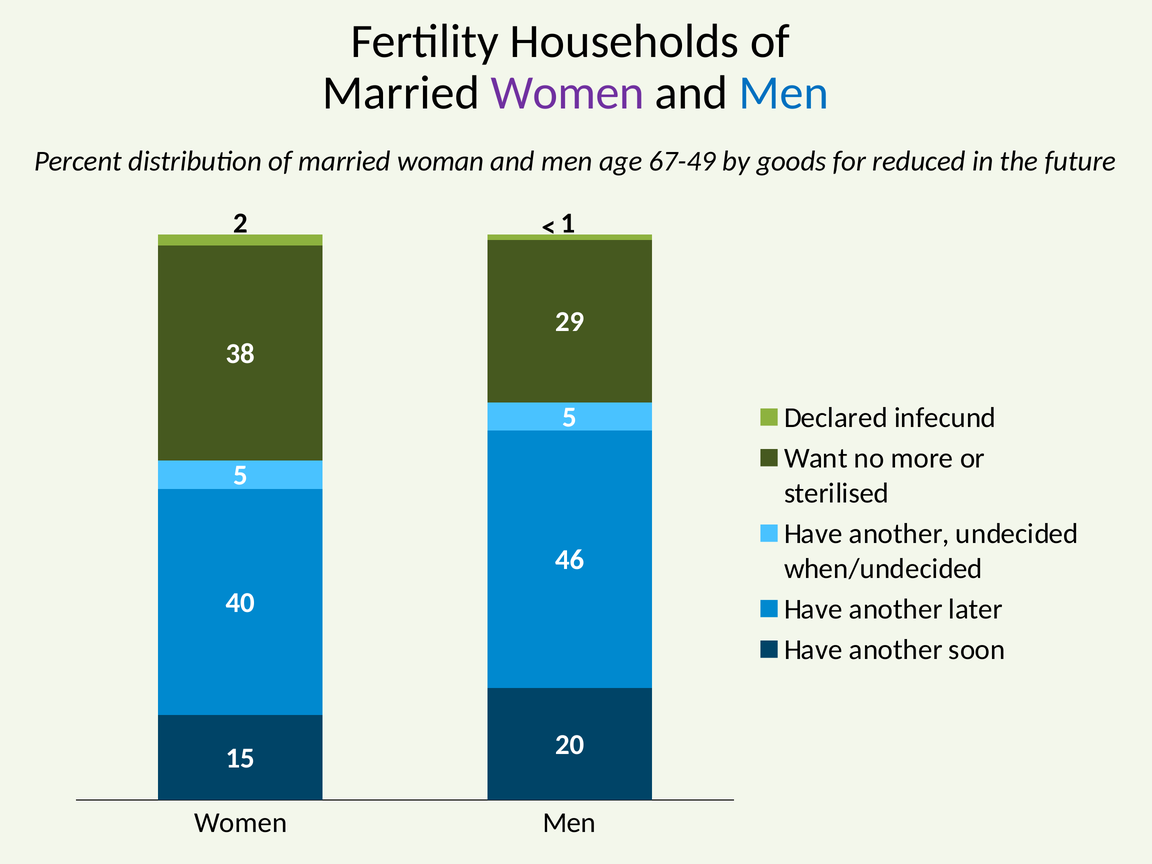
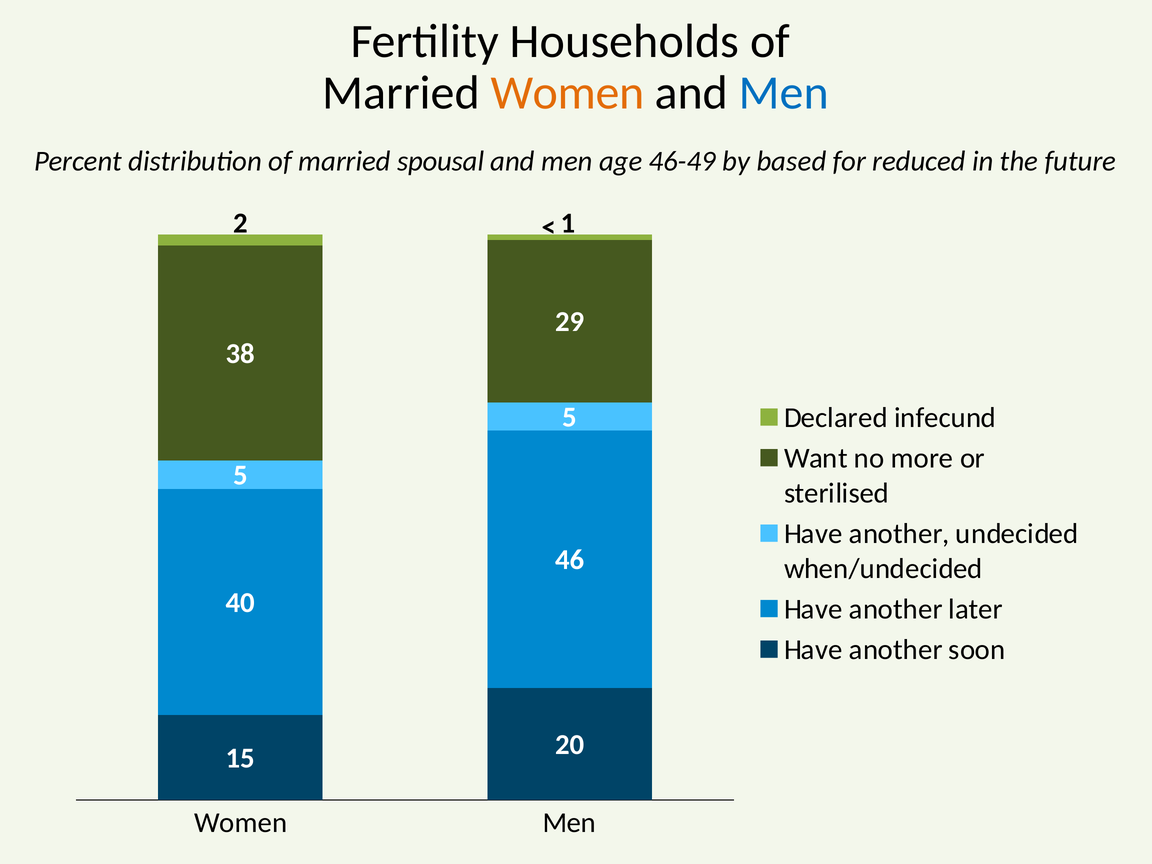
Women at (568, 93) colour: purple -> orange
woman: woman -> spousal
67-49: 67-49 -> 46-49
goods: goods -> based
